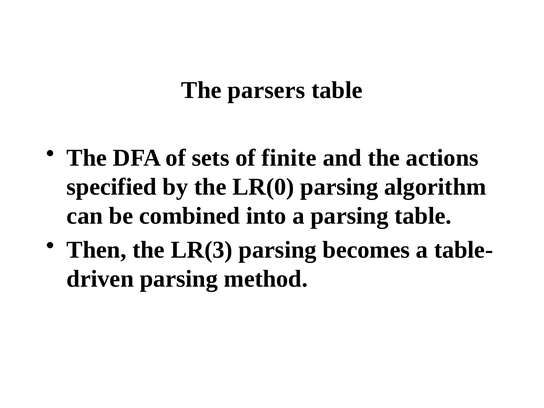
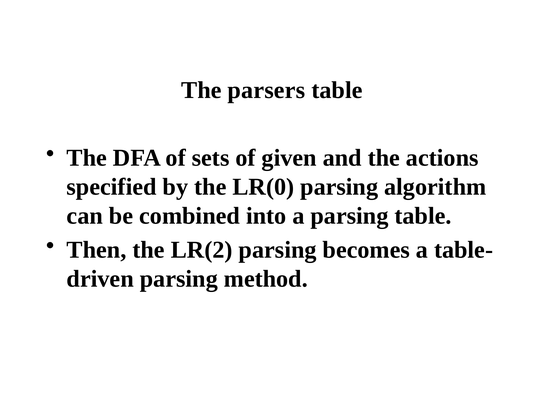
finite: finite -> given
LR(3: LR(3 -> LR(2
